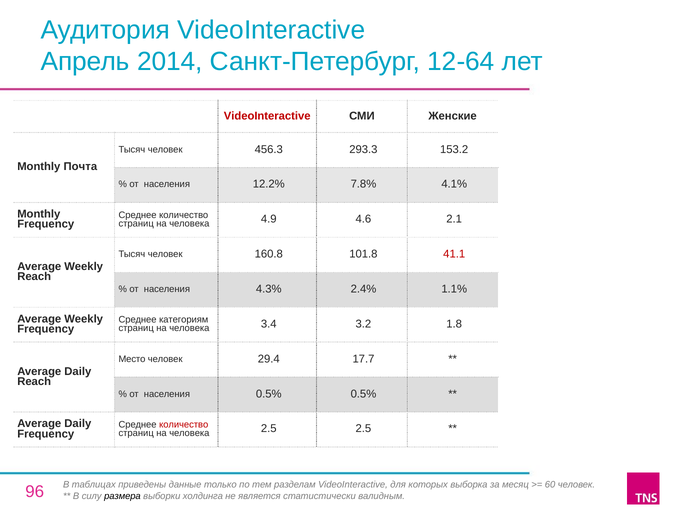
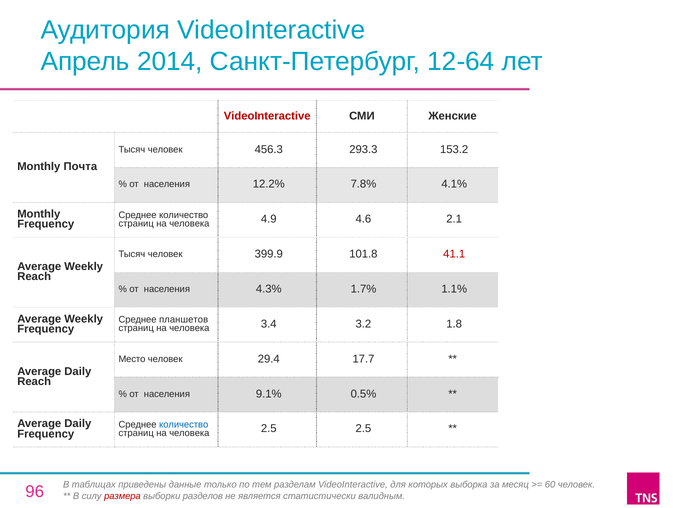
160.8: 160.8 -> 399.9
2.4%: 2.4% -> 1.7%
категориям: категориям -> планшетов
населения 0.5%: 0.5% -> 9.1%
количество at (184, 424) colour: red -> blue
размера colour: black -> red
холдинга: холдинга -> разделов
